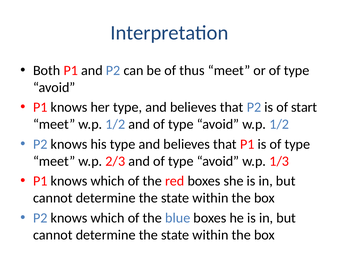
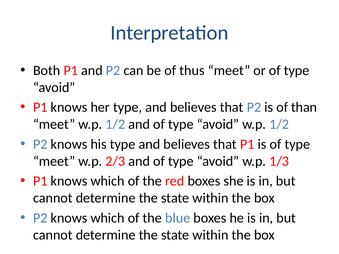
start: start -> than
